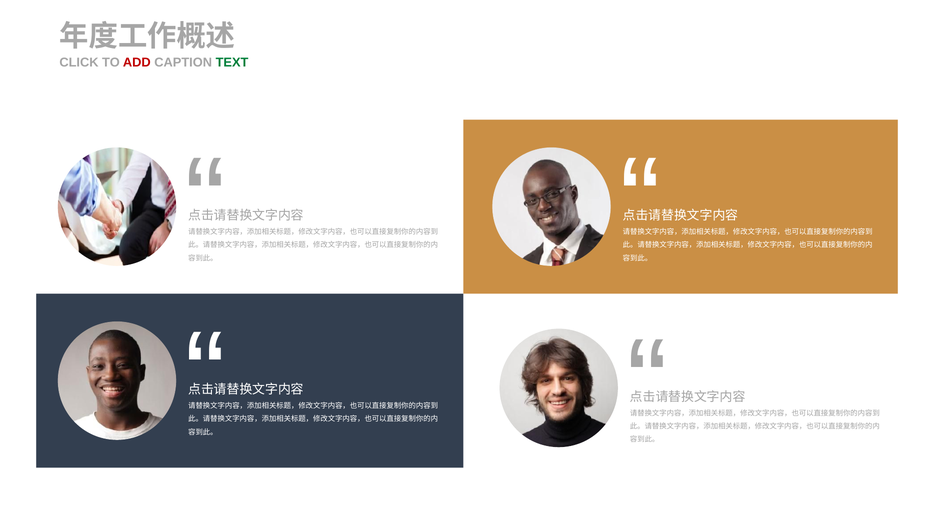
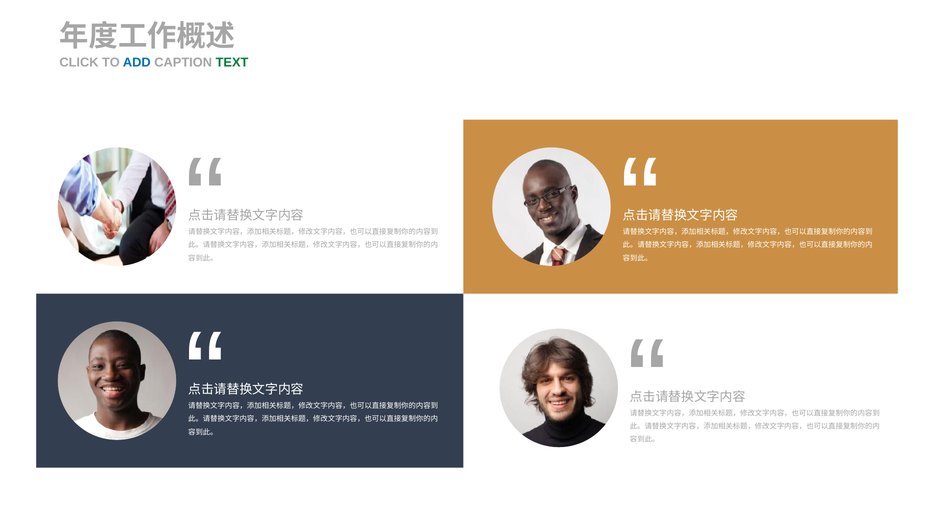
ADD colour: red -> blue
